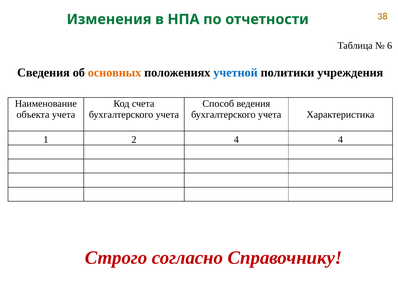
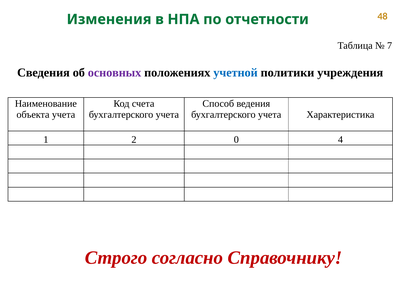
38: 38 -> 48
6: 6 -> 7
основных colour: orange -> purple
2 4: 4 -> 0
